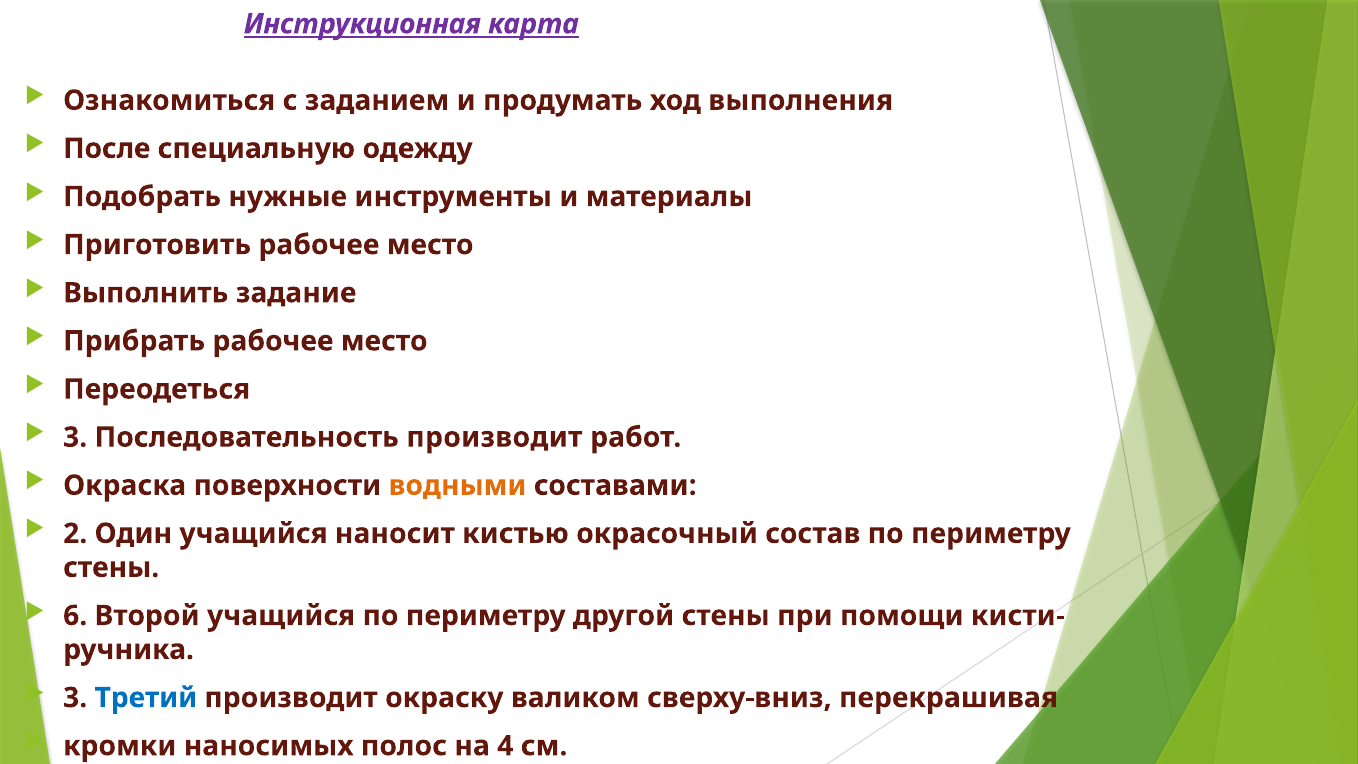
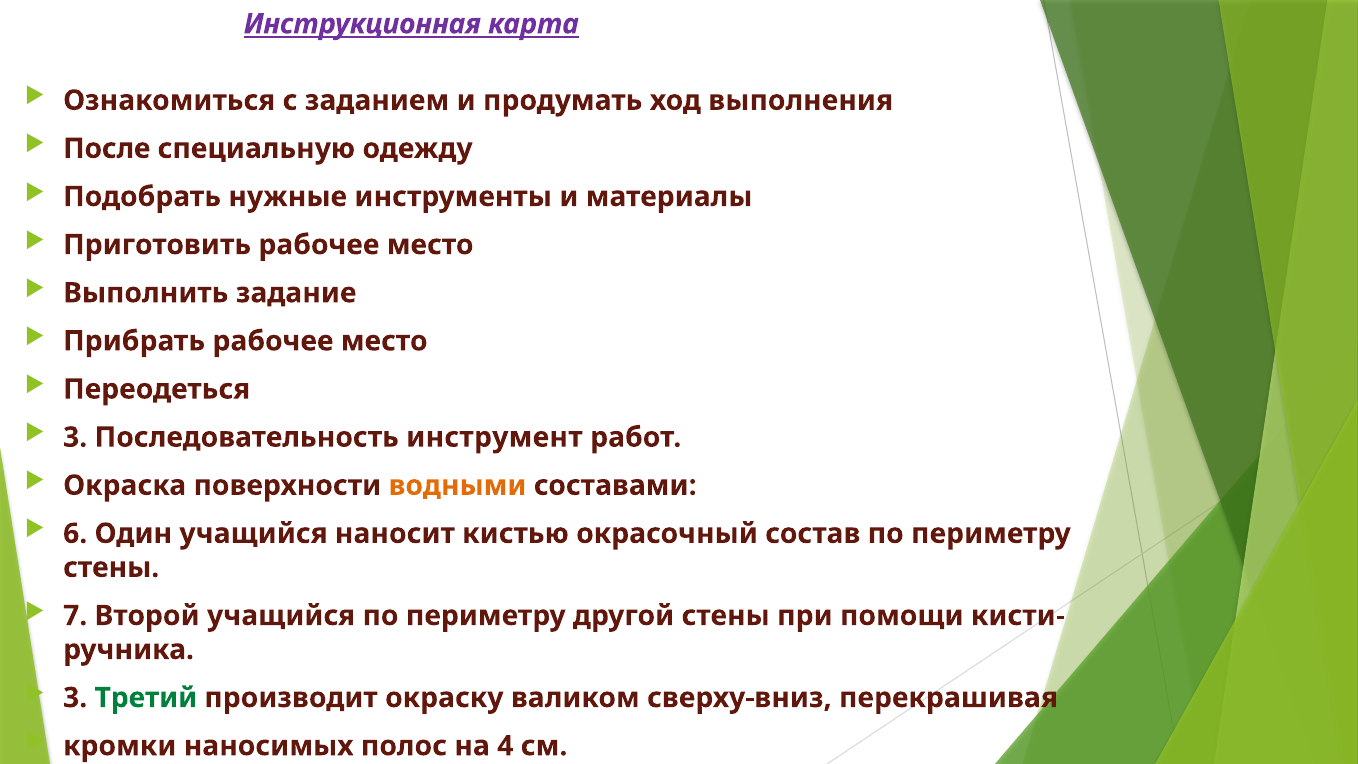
Последовательность производит: производит -> инструмент
2: 2 -> 6
6: 6 -> 7
Третий colour: blue -> green
